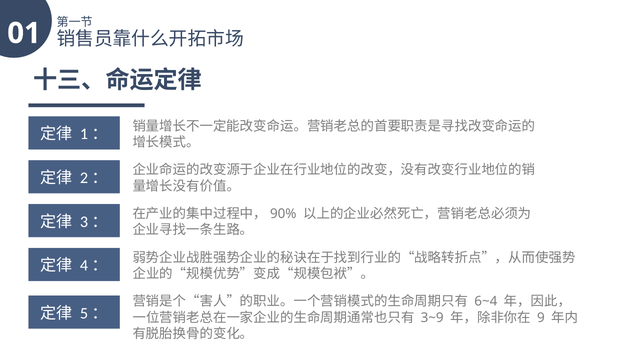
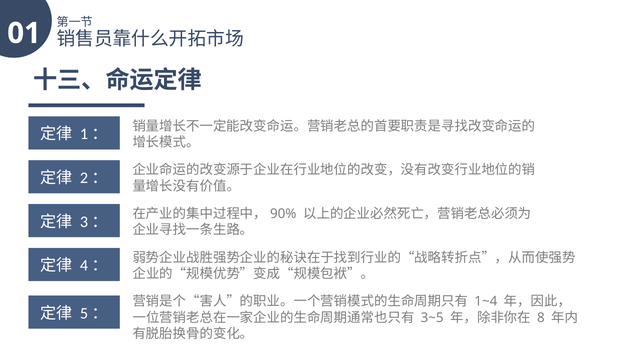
6~4: 6~4 -> 1~4
3~9: 3~9 -> 3~5
9: 9 -> 8
